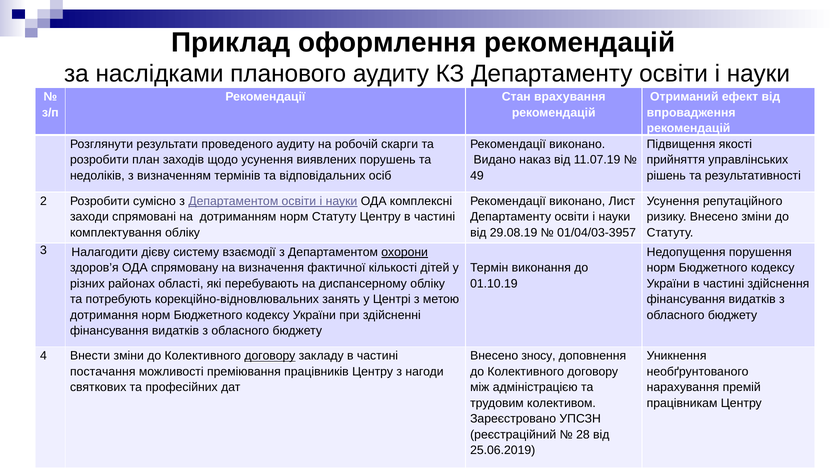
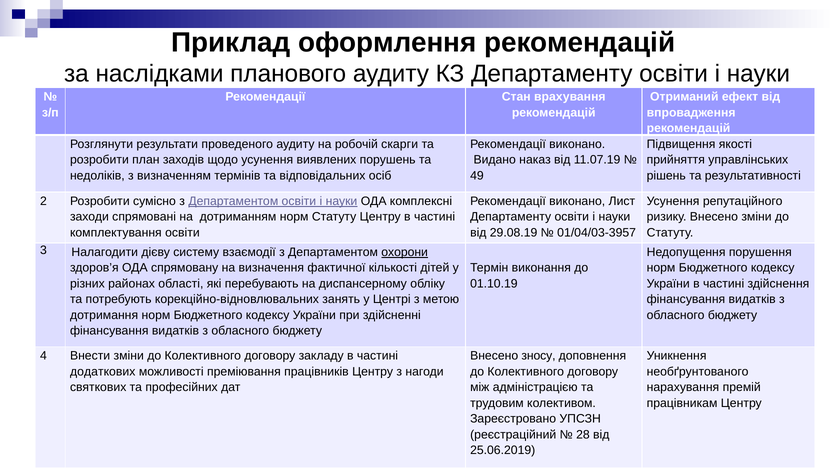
комплектування обліку: обліку -> освіти
договору at (270, 356) underline: present -> none
постачання: постачання -> додаткових
